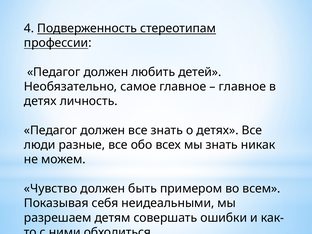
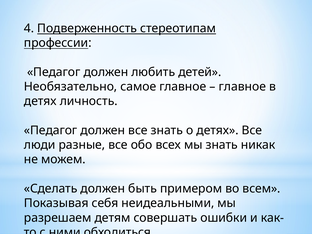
Чувство: Чувство -> Сделать
